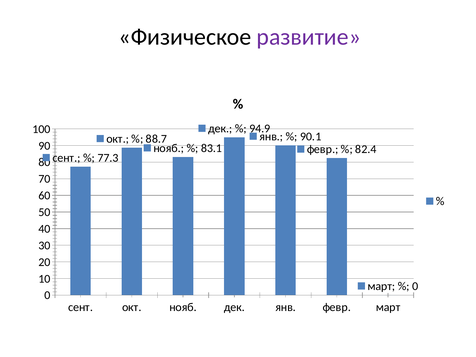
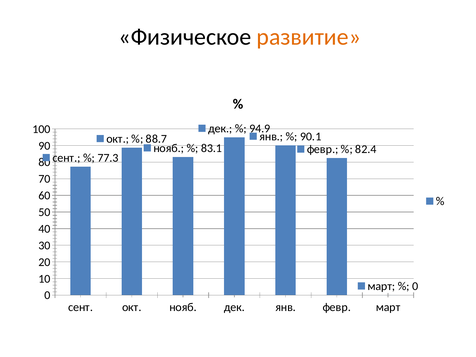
развитие colour: purple -> orange
